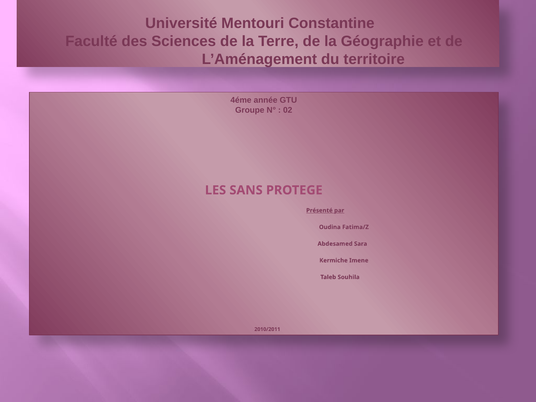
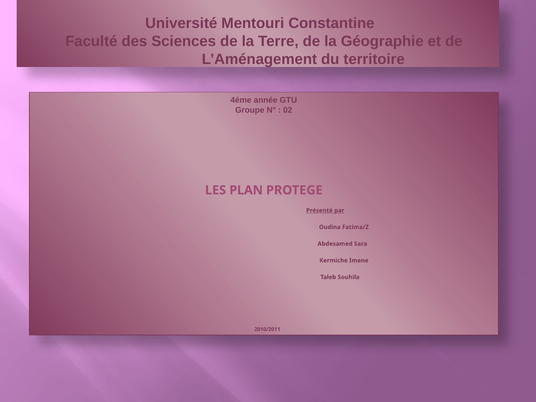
SANS: SANS -> PLAN
